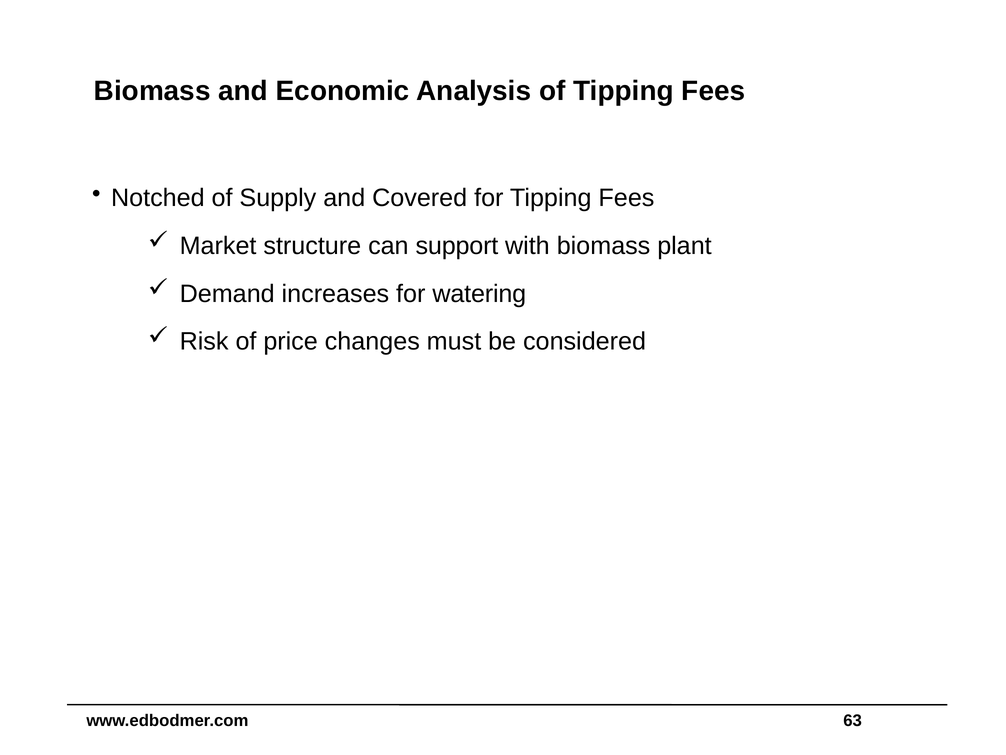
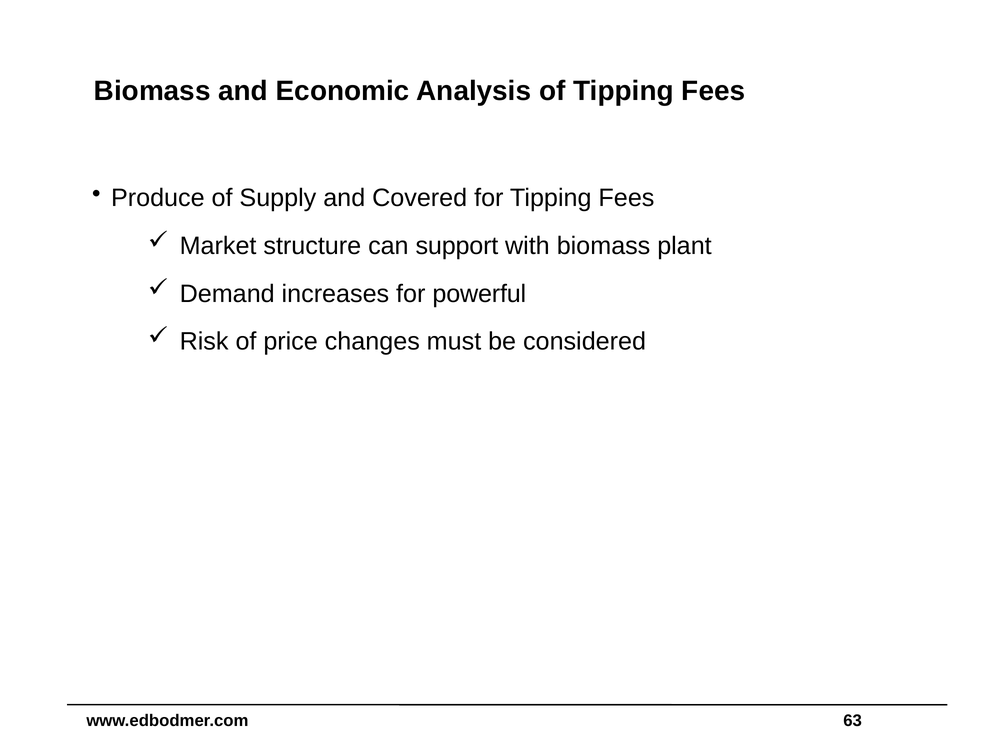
Notched: Notched -> Produce
watering: watering -> powerful
